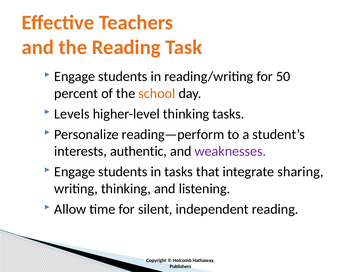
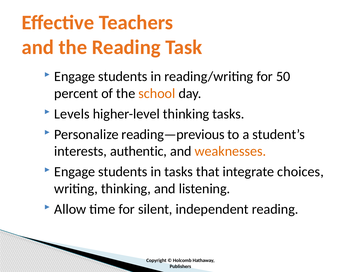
reading—perform: reading—perform -> reading—previous
weaknesses colour: purple -> orange
sharing: sharing -> choices
